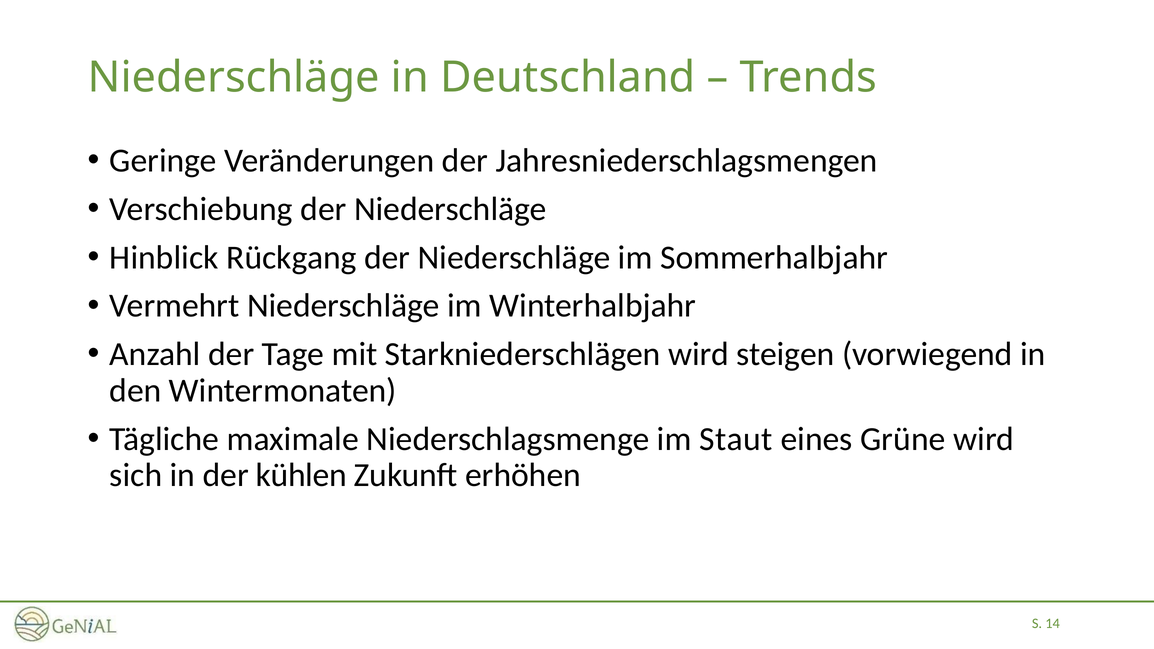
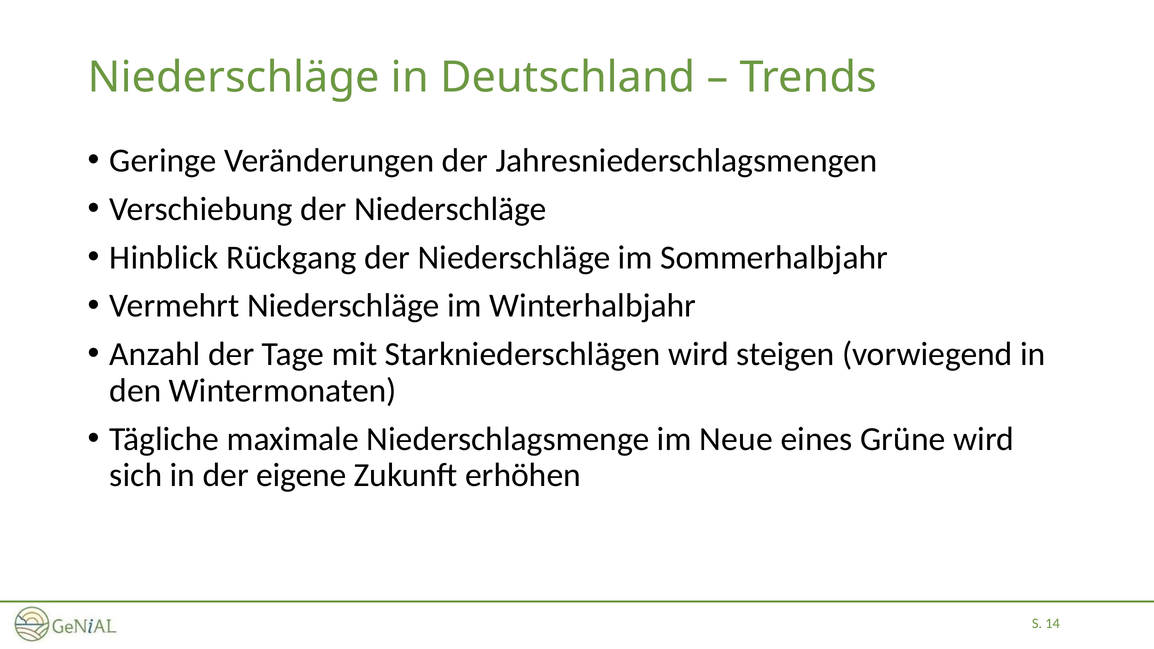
Staut: Staut -> Neue
kühlen: kühlen -> eigene
